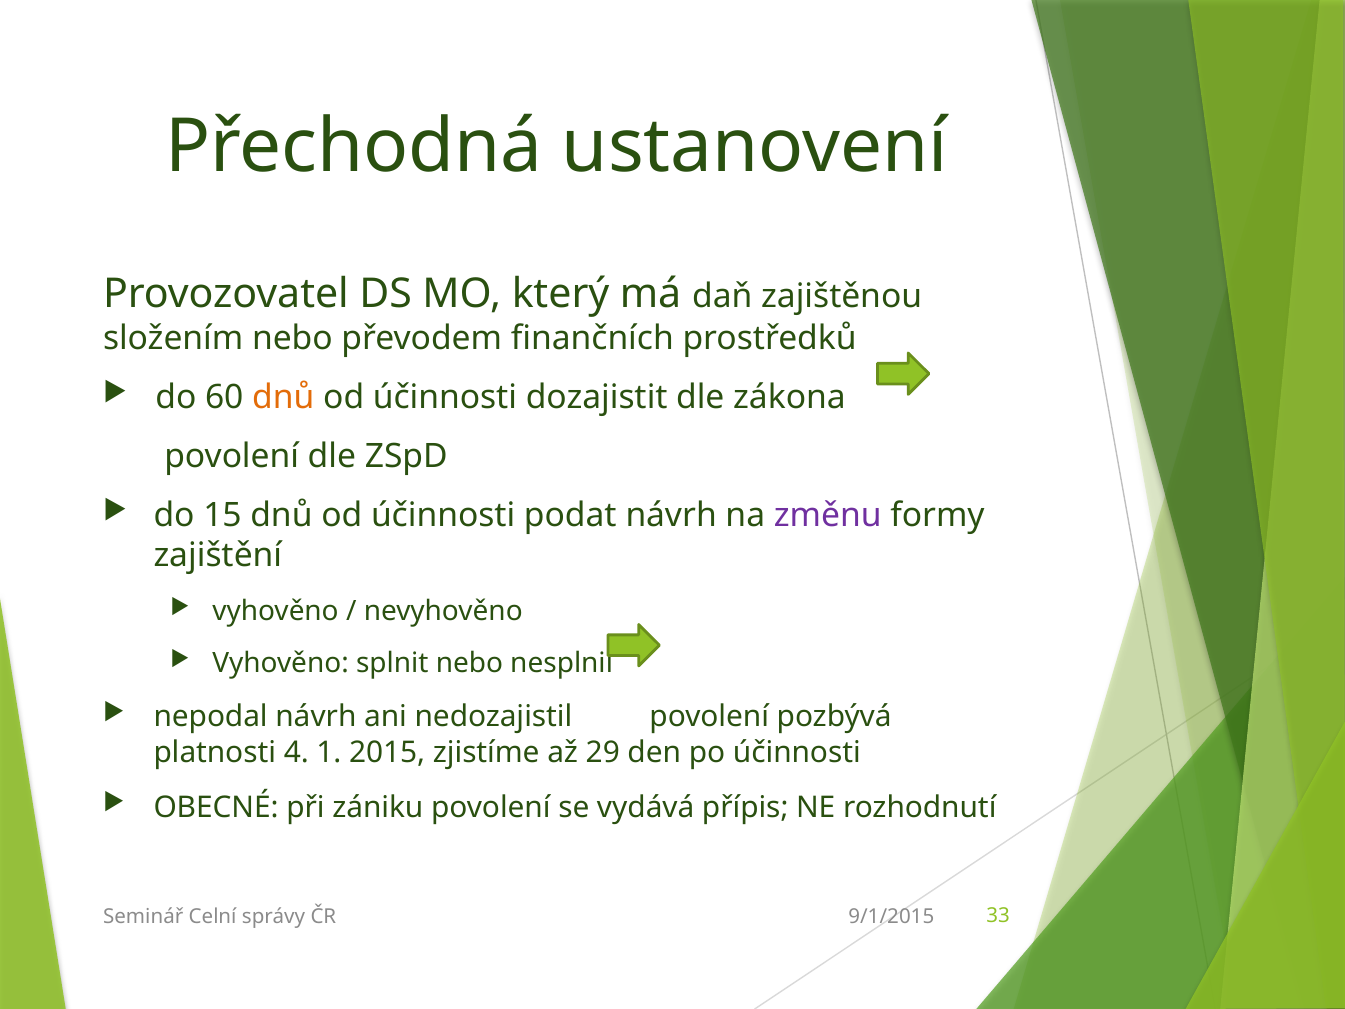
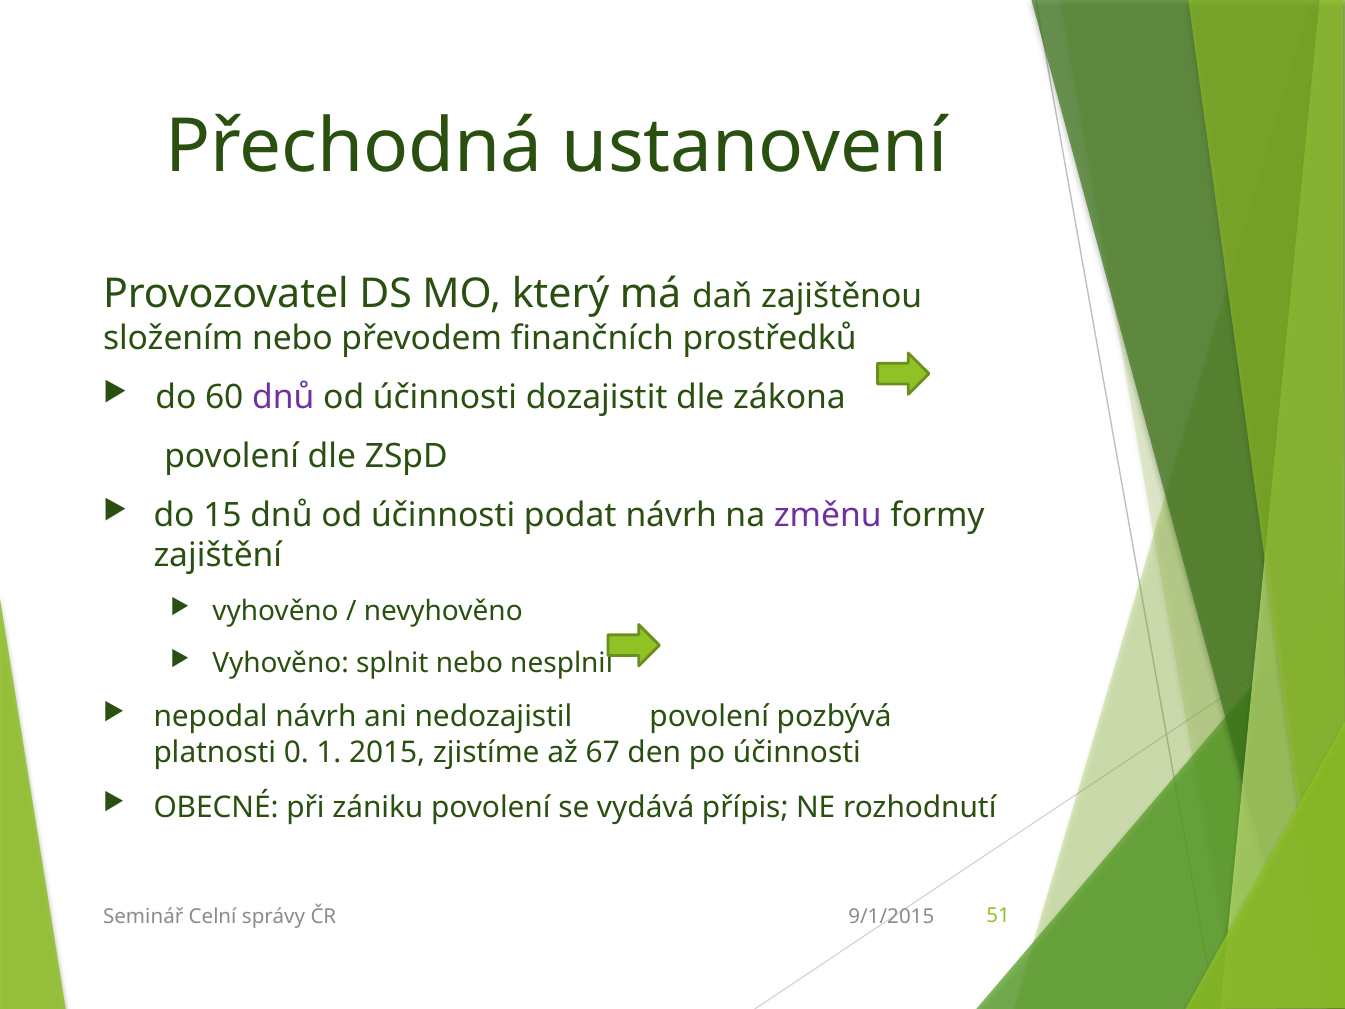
dnů at (283, 397) colour: orange -> purple
4: 4 -> 0
29: 29 -> 67
33: 33 -> 51
